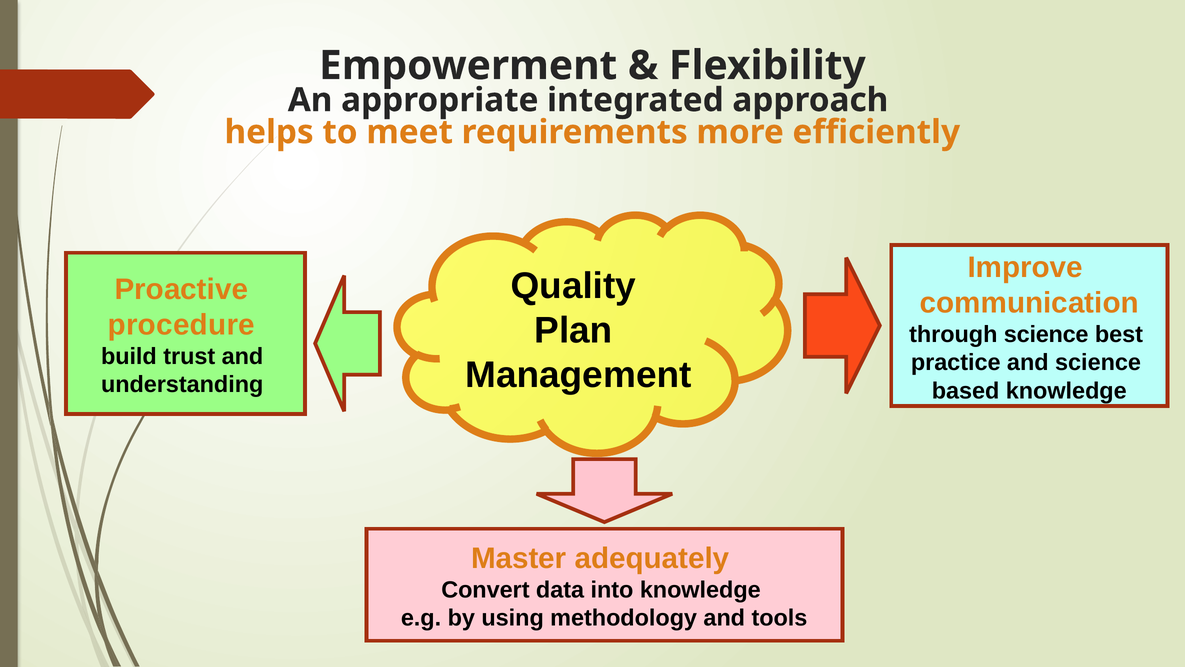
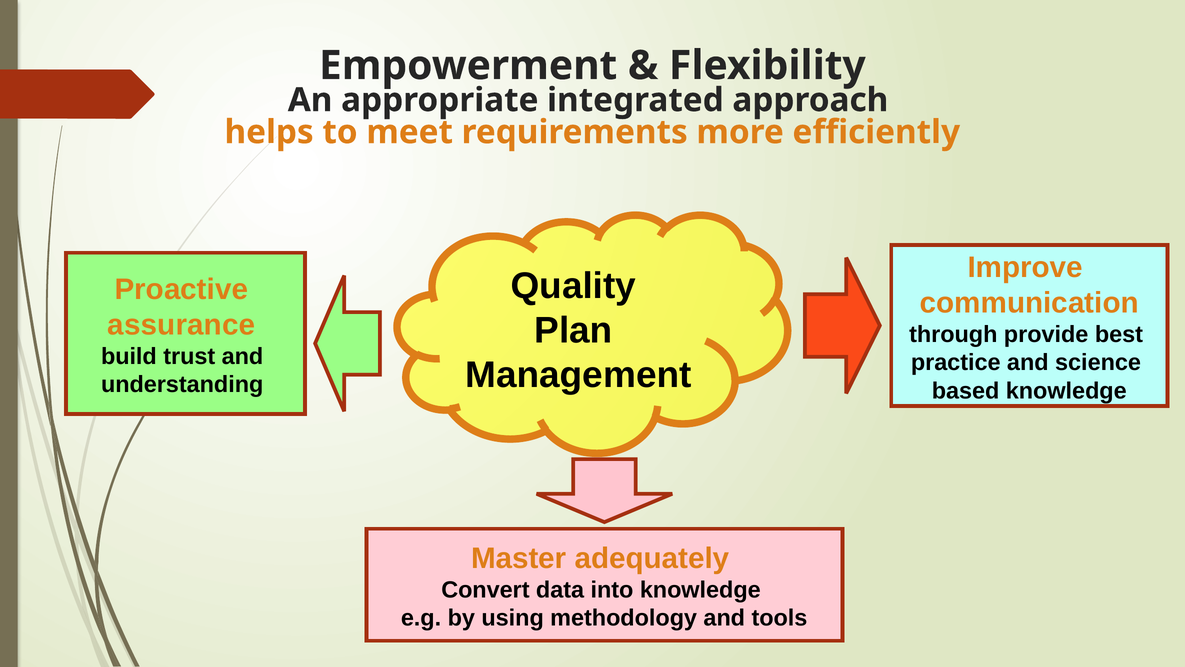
procedure: procedure -> assurance
through science: science -> provide
